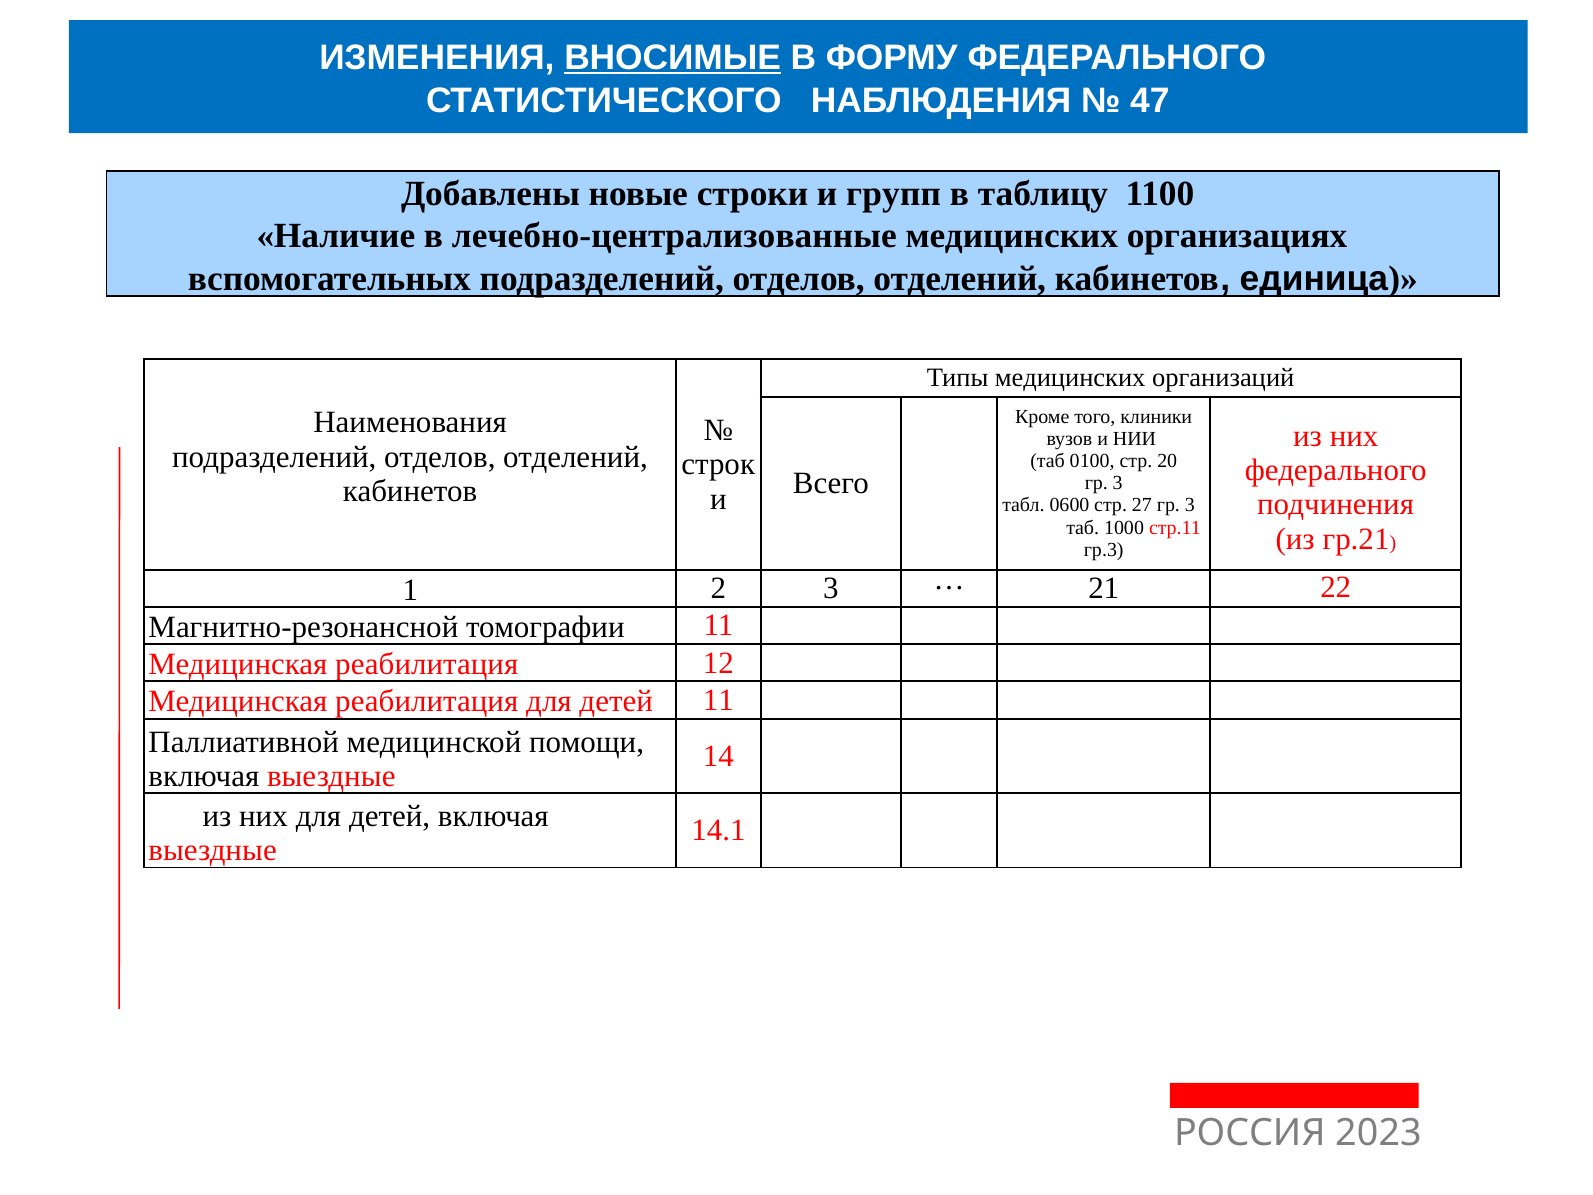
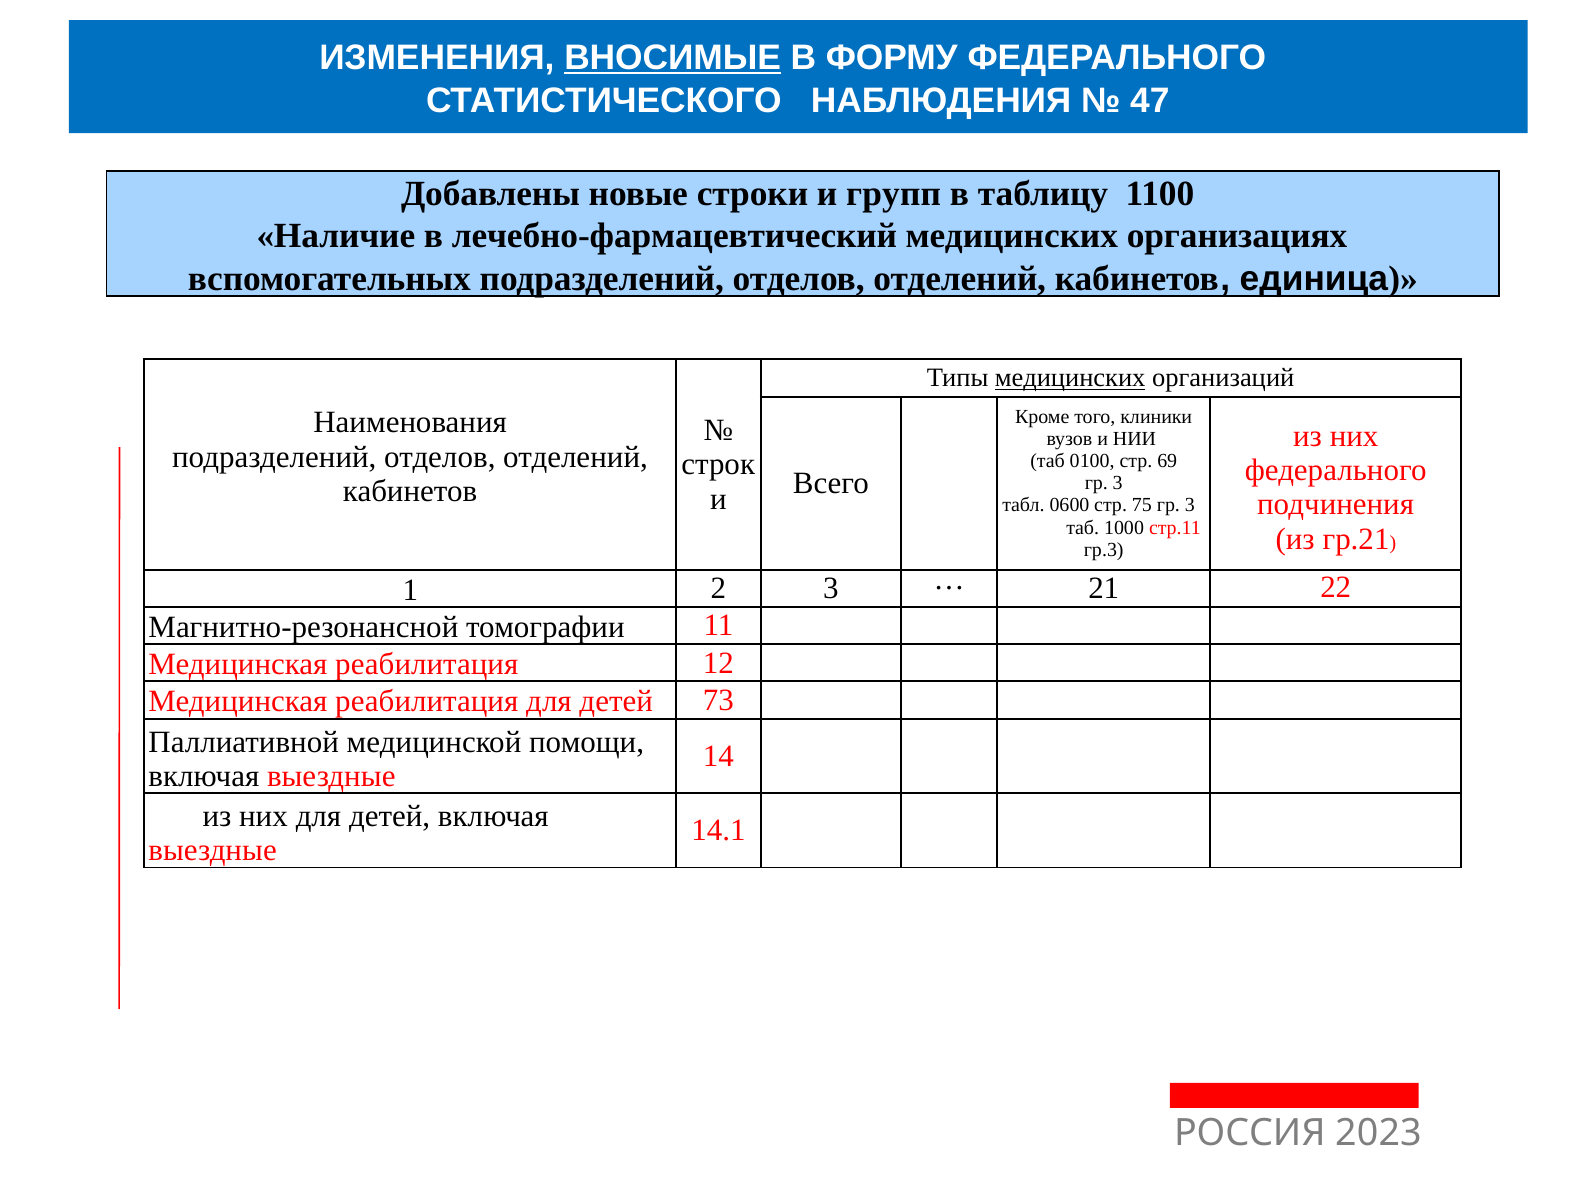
лечебно-централизованные: лечебно-централизованные -> лечебно-фармацевтический
медицинских at (1070, 378) underline: none -> present
20: 20 -> 69
27: 27 -> 75
детей 11: 11 -> 73
